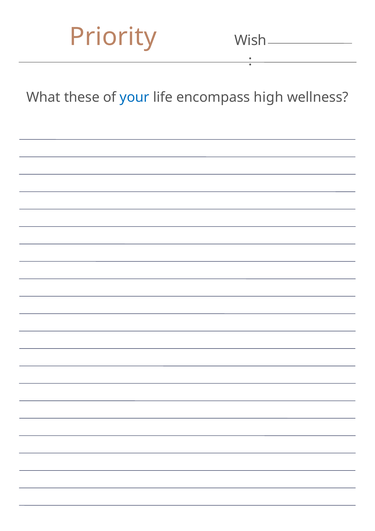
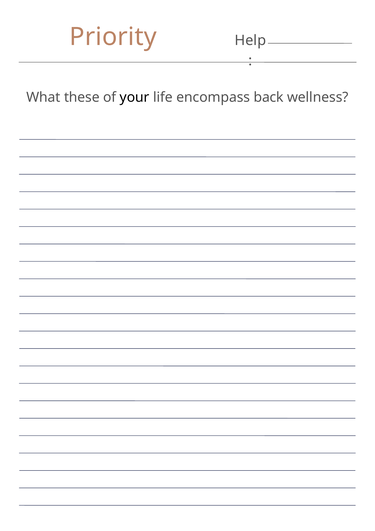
Wish: Wish -> Help
your colour: blue -> black
high: high -> back
